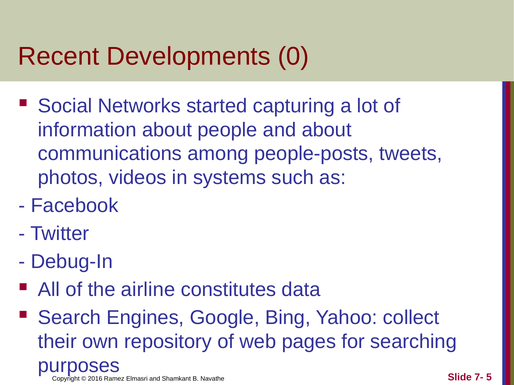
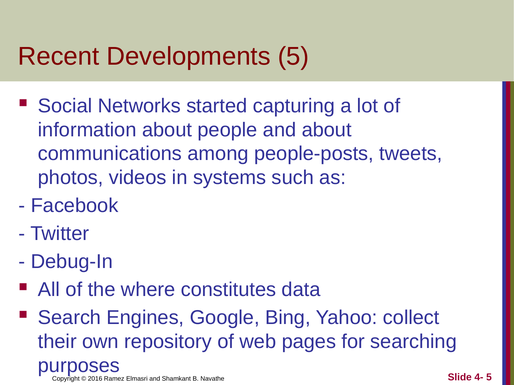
Developments 0: 0 -> 5
airline: airline -> where
7-: 7- -> 4-
